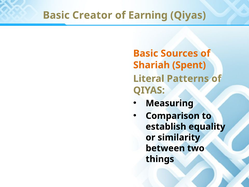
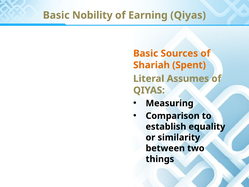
Creator: Creator -> Nobility
Patterns: Patterns -> Assumes
